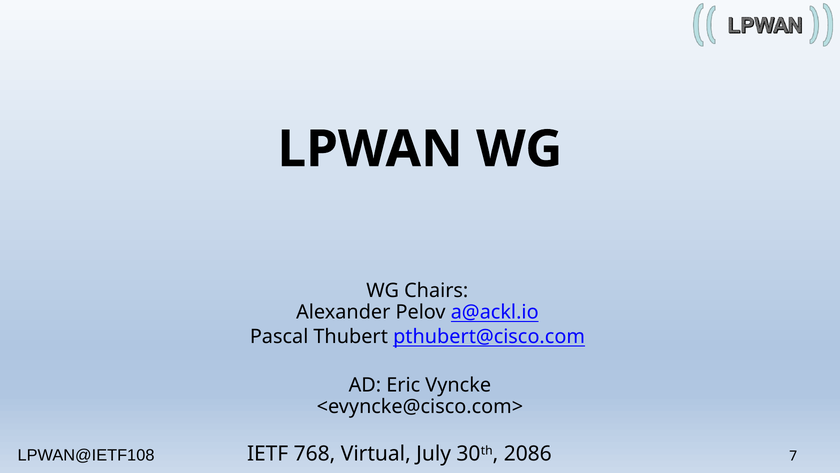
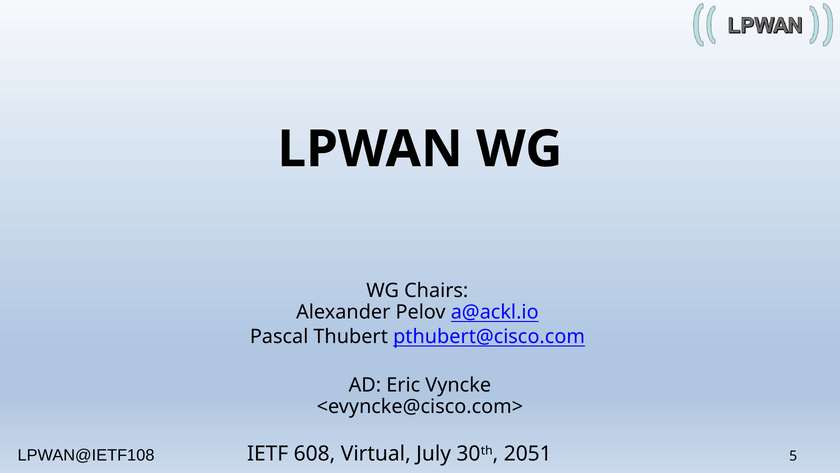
768: 768 -> 608
2086: 2086 -> 2051
7: 7 -> 5
